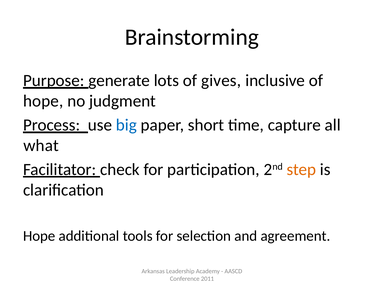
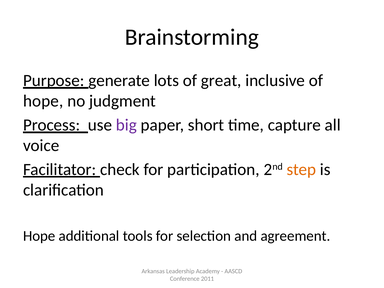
gives: gives -> great
big colour: blue -> purple
what: what -> voice
